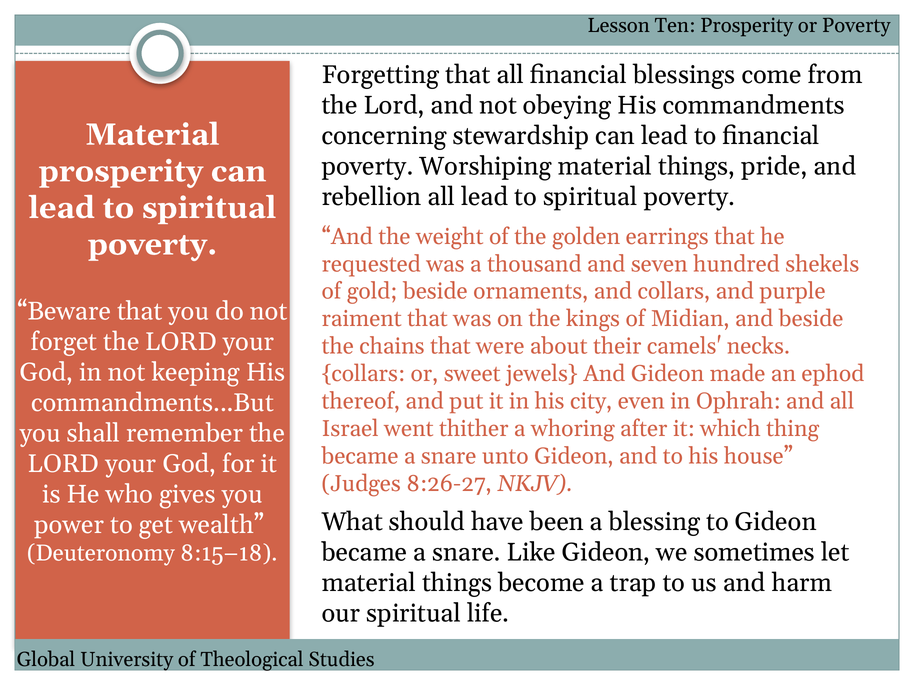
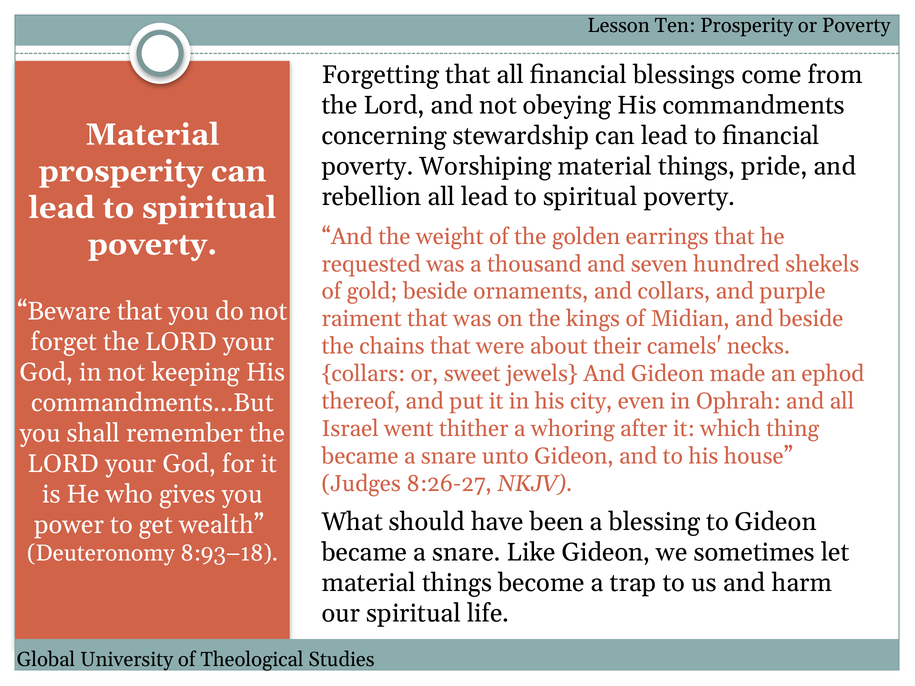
8:15–18: 8:15–18 -> 8:93–18
